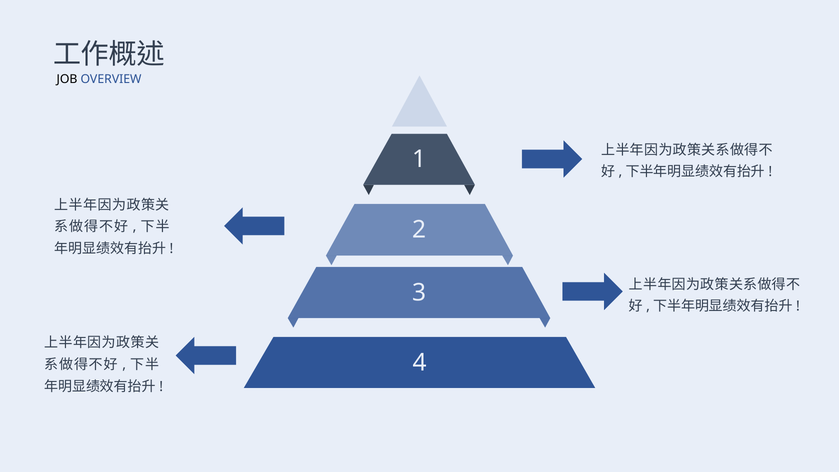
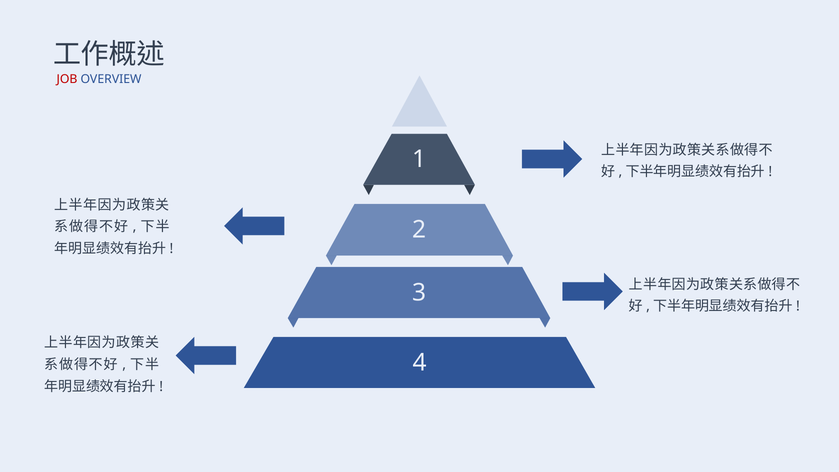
JOB colour: black -> red
